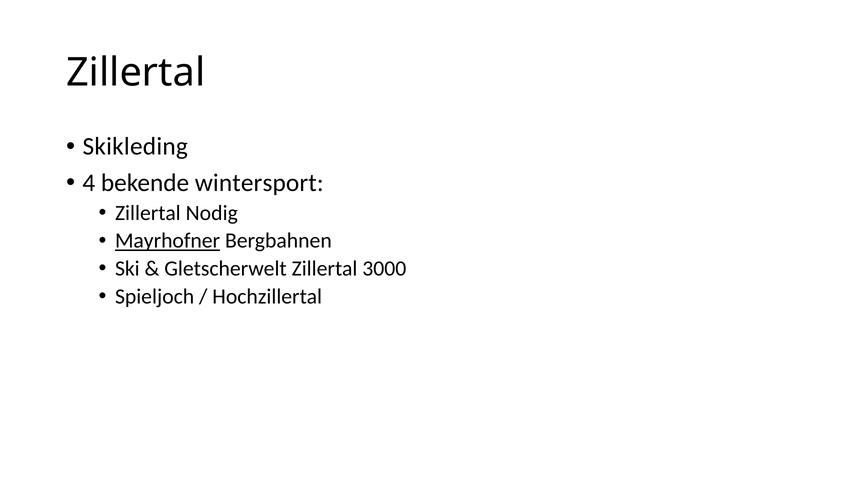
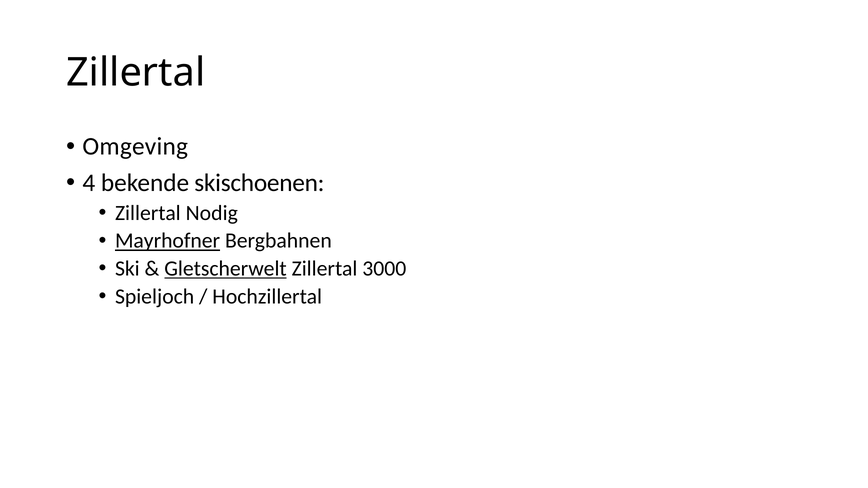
Skikleding: Skikleding -> Omgeving
wintersport: wintersport -> skischoenen
Gletscherwelt underline: none -> present
